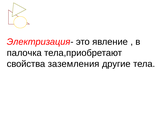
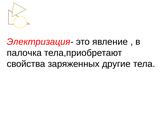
заземления: заземления -> заряженных
